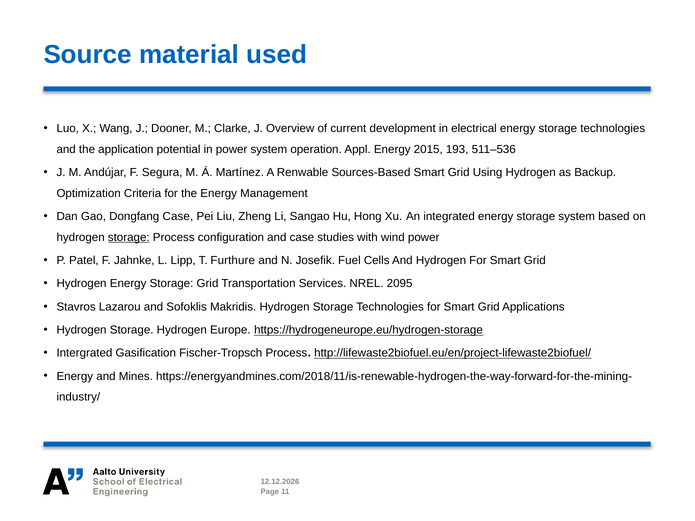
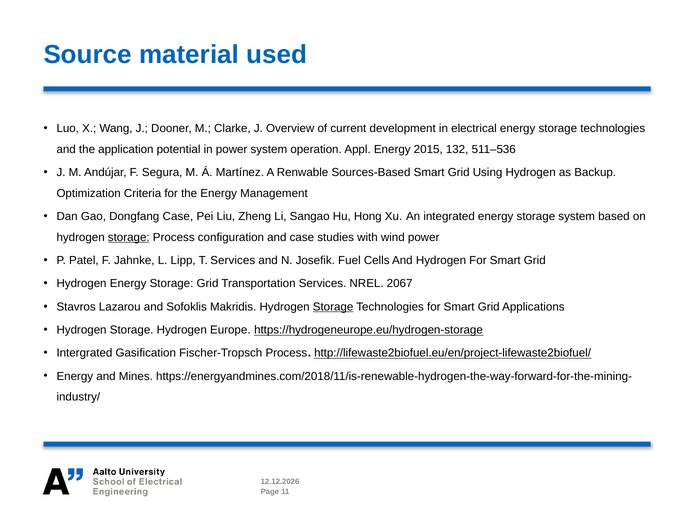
193: 193 -> 132
T Furthure: Furthure -> Services
2095: 2095 -> 2067
Storage at (333, 307) underline: none -> present
